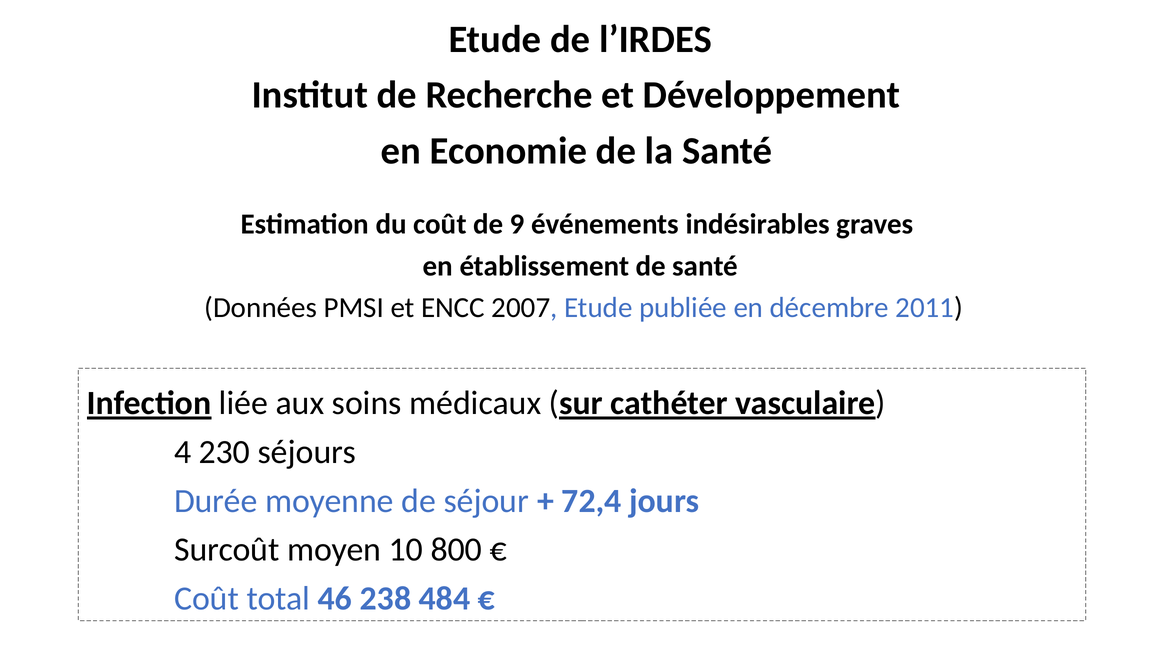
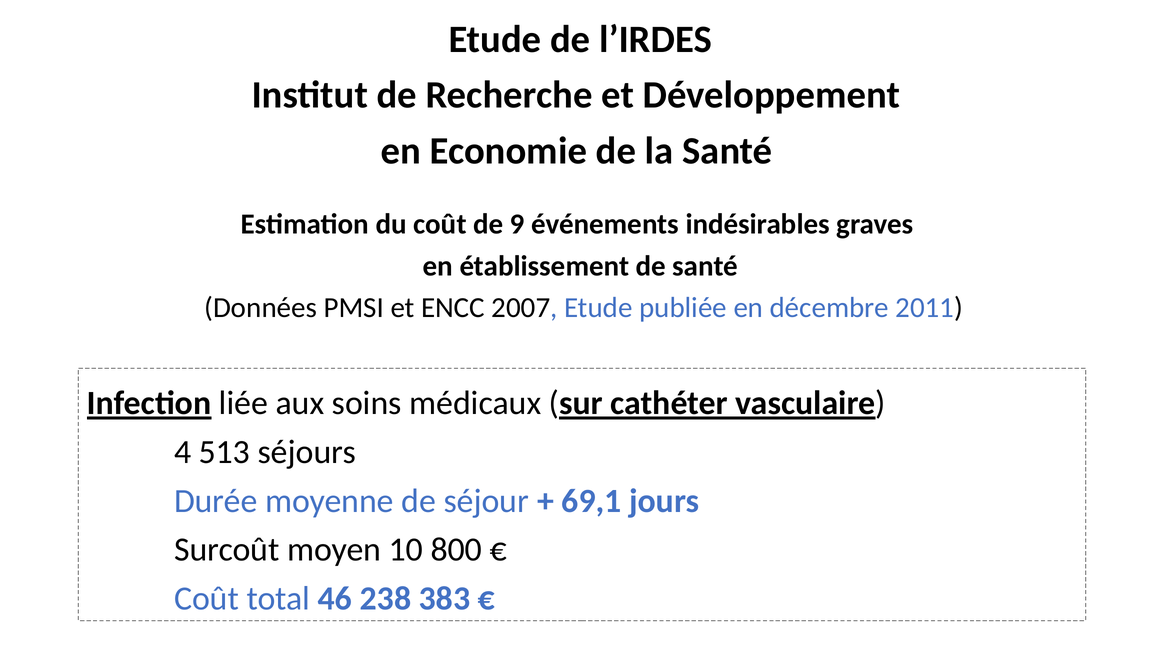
230: 230 -> 513
72,4: 72,4 -> 69,1
484: 484 -> 383
